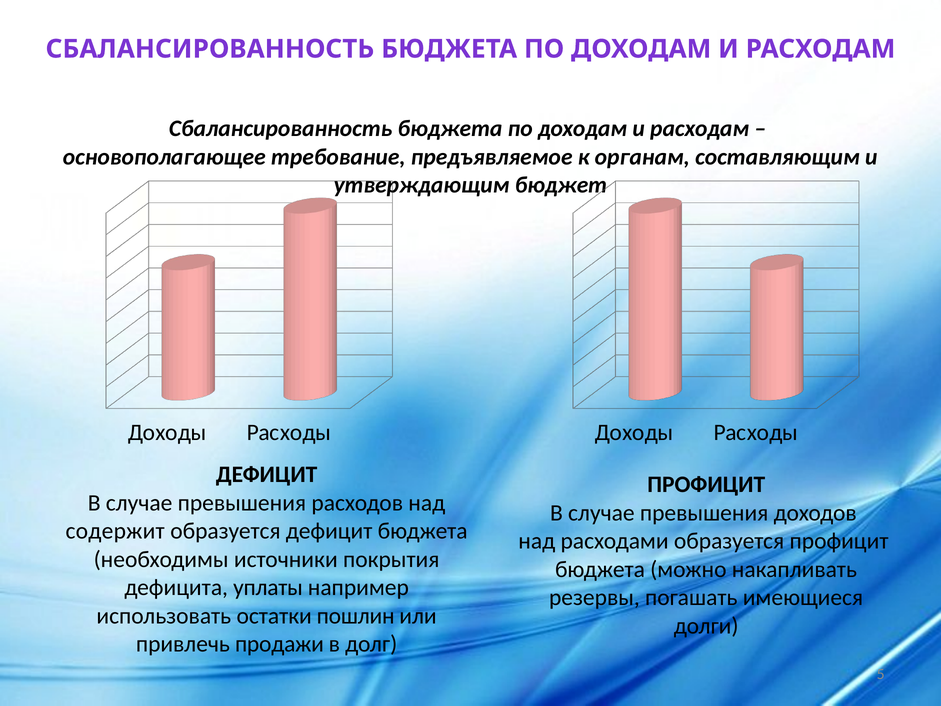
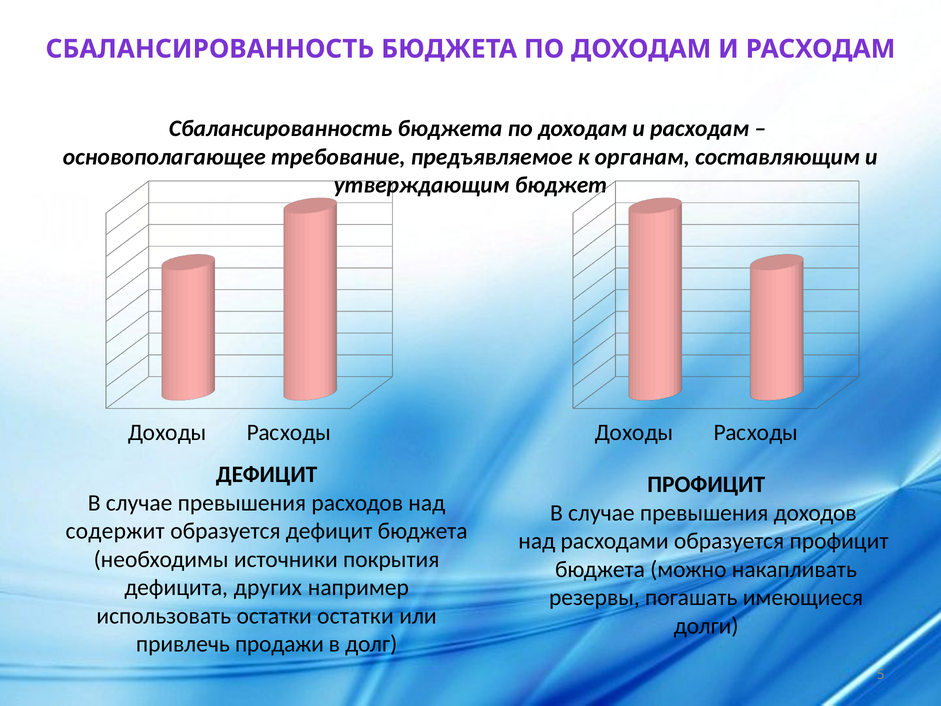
уплаты: уплаты -> других
остатки пошлин: пошлин -> остатки
